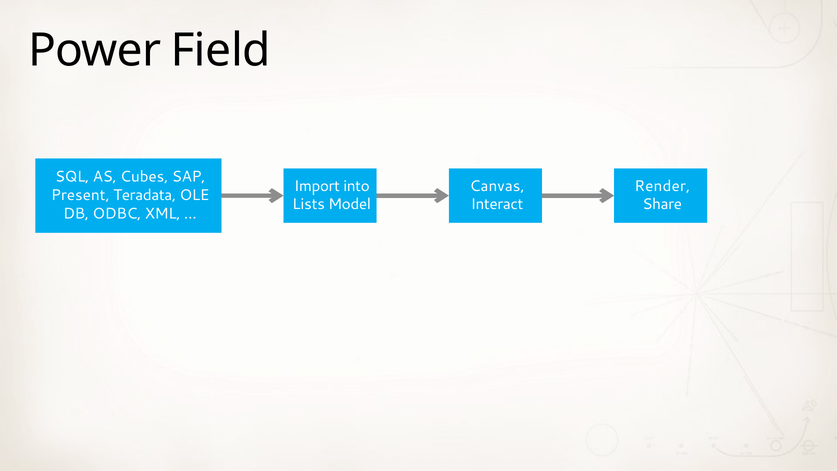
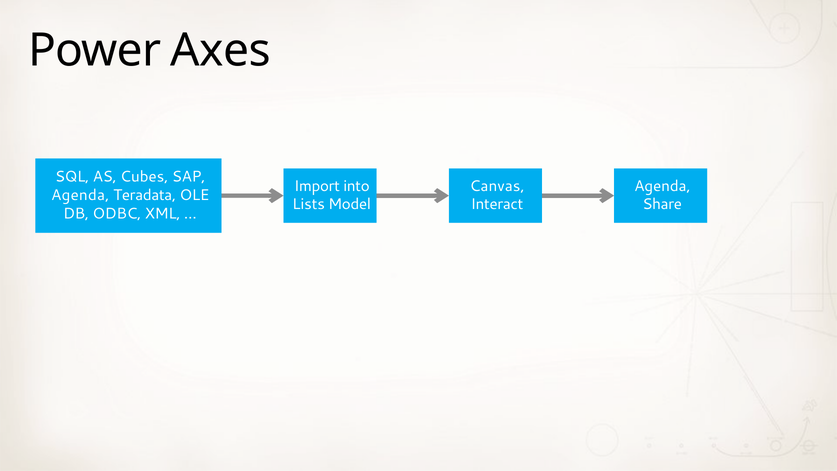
Field: Field -> Axes
Render at (662, 186): Render -> Agenda
Present at (80, 195): Present -> Agenda
